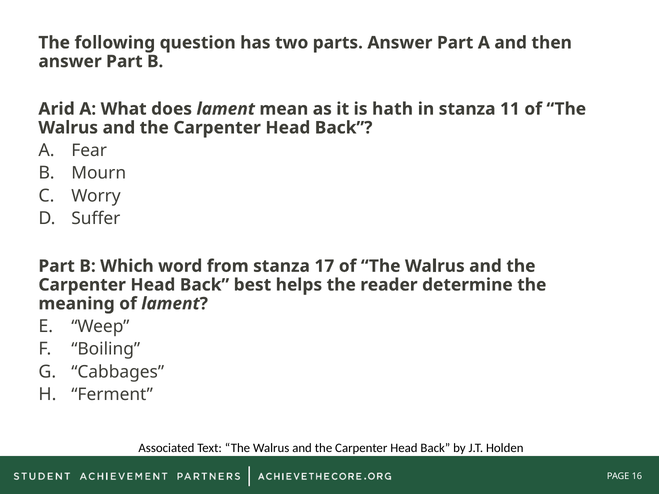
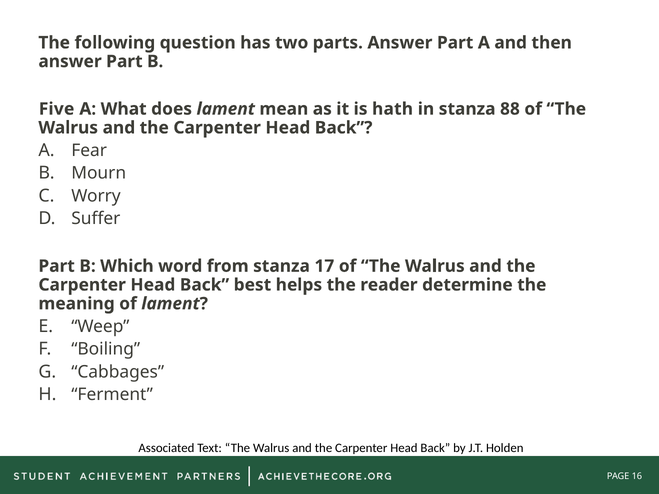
Arid: Arid -> Five
11: 11 -> 88
